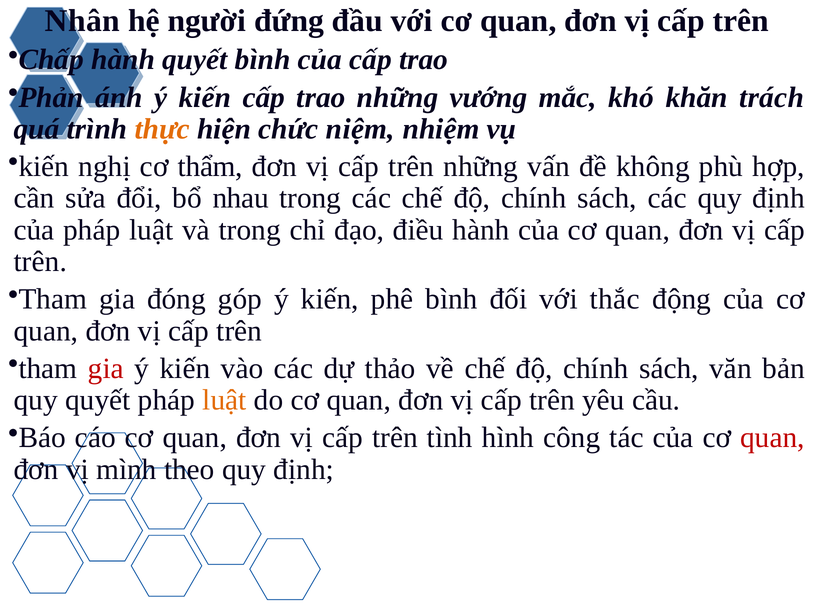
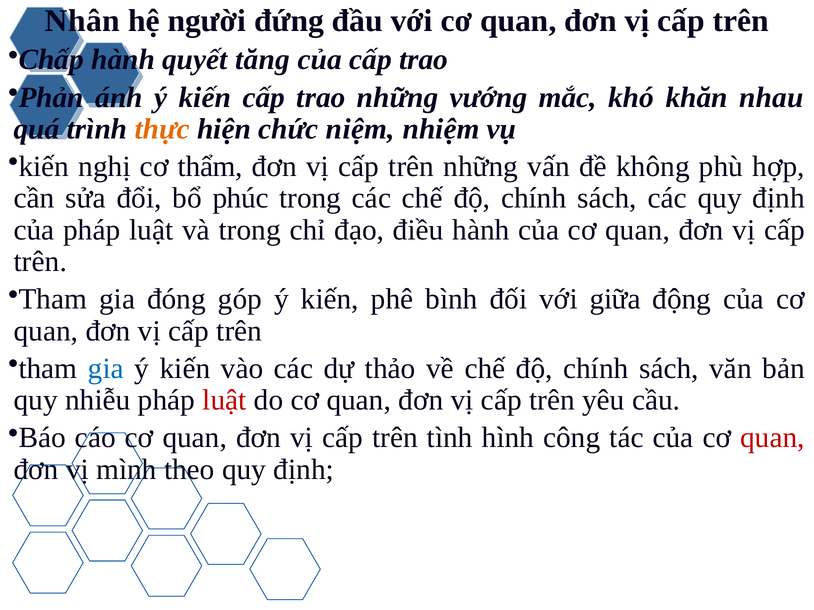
quyết bình: bình -> tăng
trách: trách -> nhau
nhau: nhau -> phúc
thắc: thắc -> giữa
gia at (106, 369) colour: red -> blue
quy quyết: quyết -> nhiễu
luật at (224, 401) colour: orange -> red
